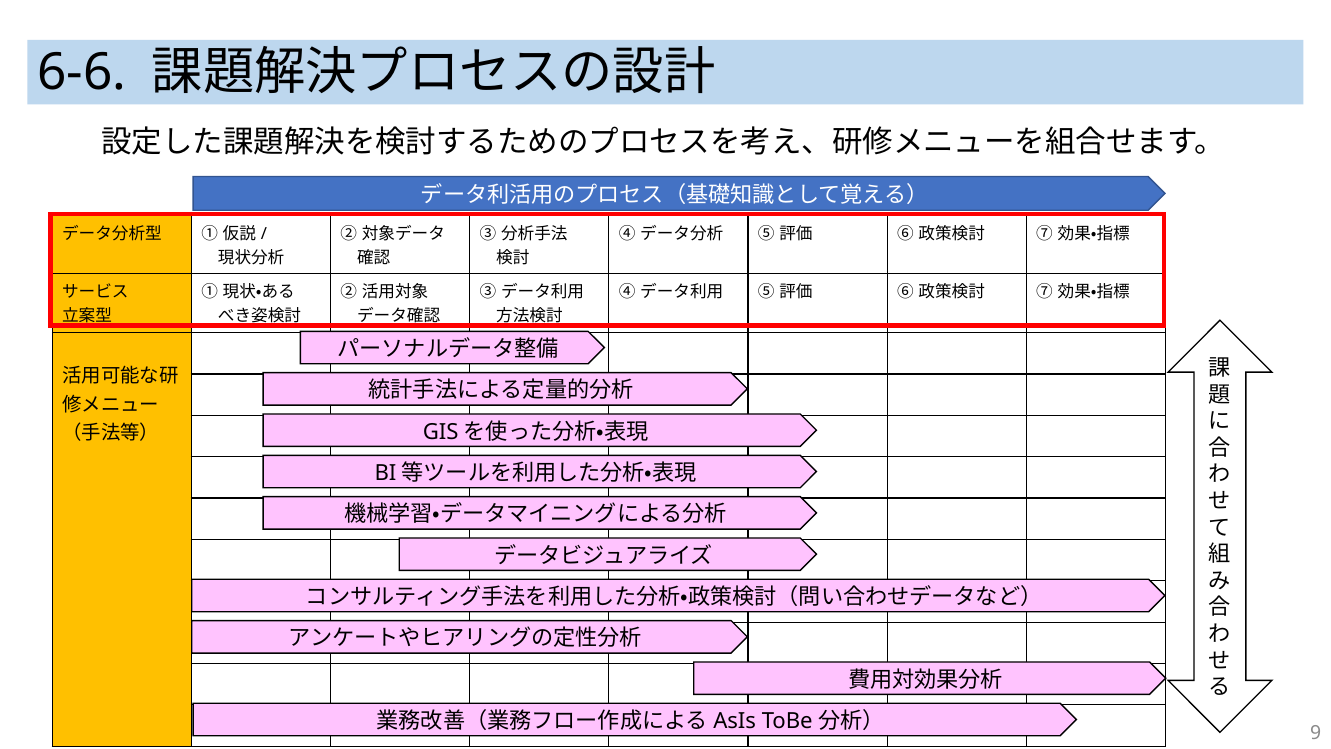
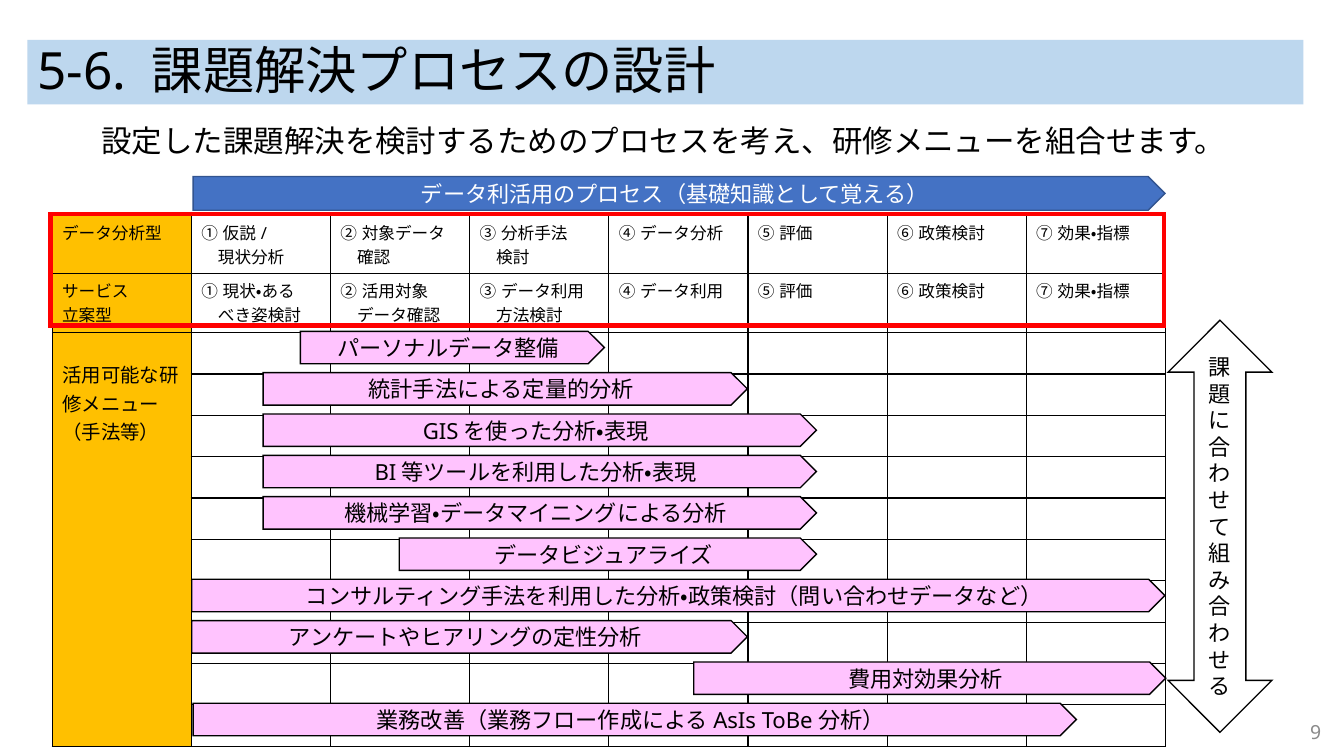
6-6: 6-6 -> 5-6
